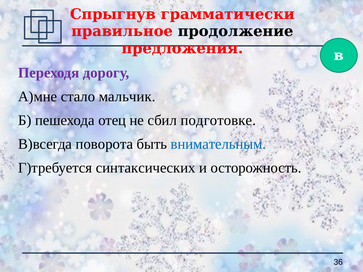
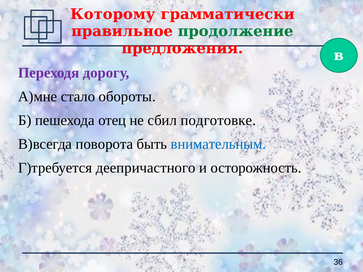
Спрыгнув: Спрыгнув -> Которому
продолжение colour: black -> green
мальчик: мальчик -> обороты
синтаксических: синтаксических -> деепричастного
